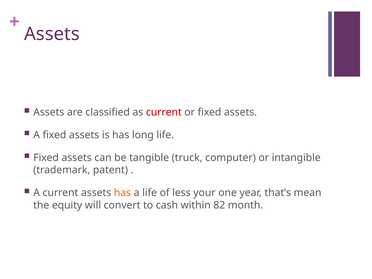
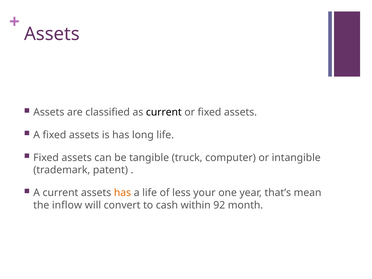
current at (164, 112) colour: red -> black
equity: equity -> inflow
82: 82 -> 92
